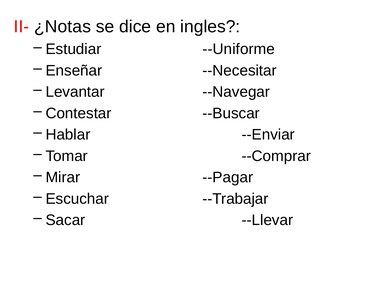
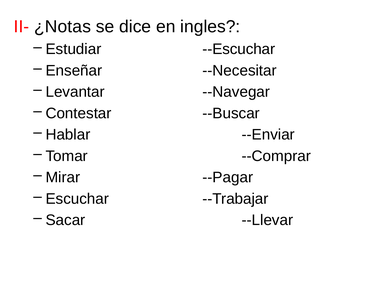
--Uniforme: --Uniforme -> --Escuchar
